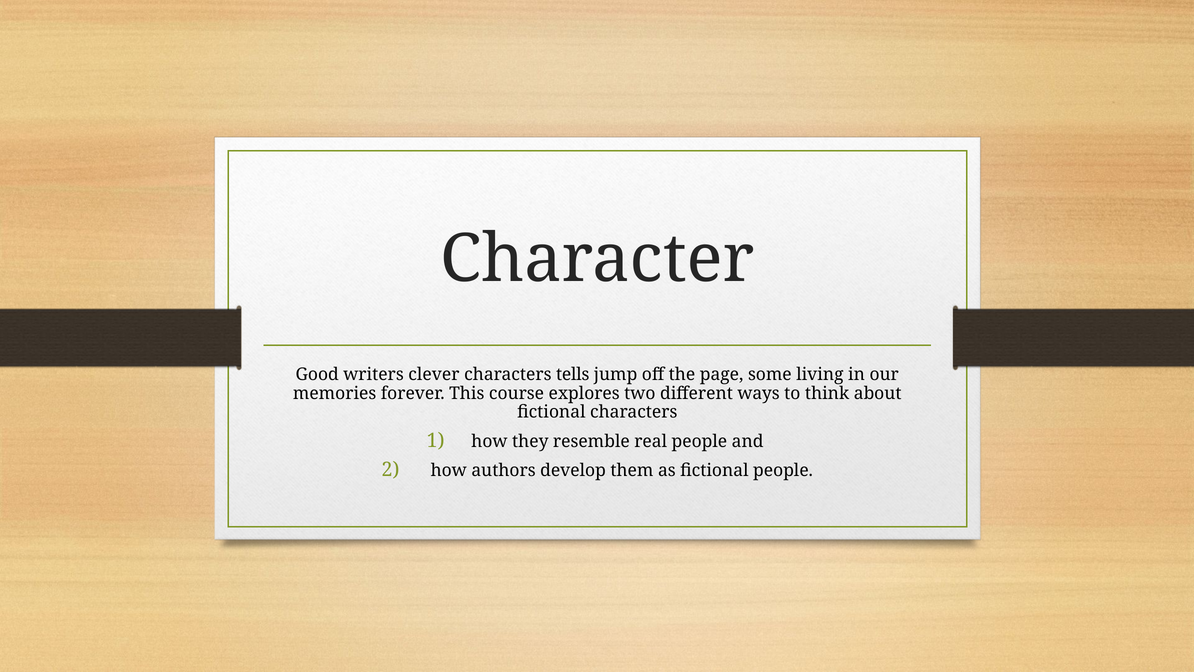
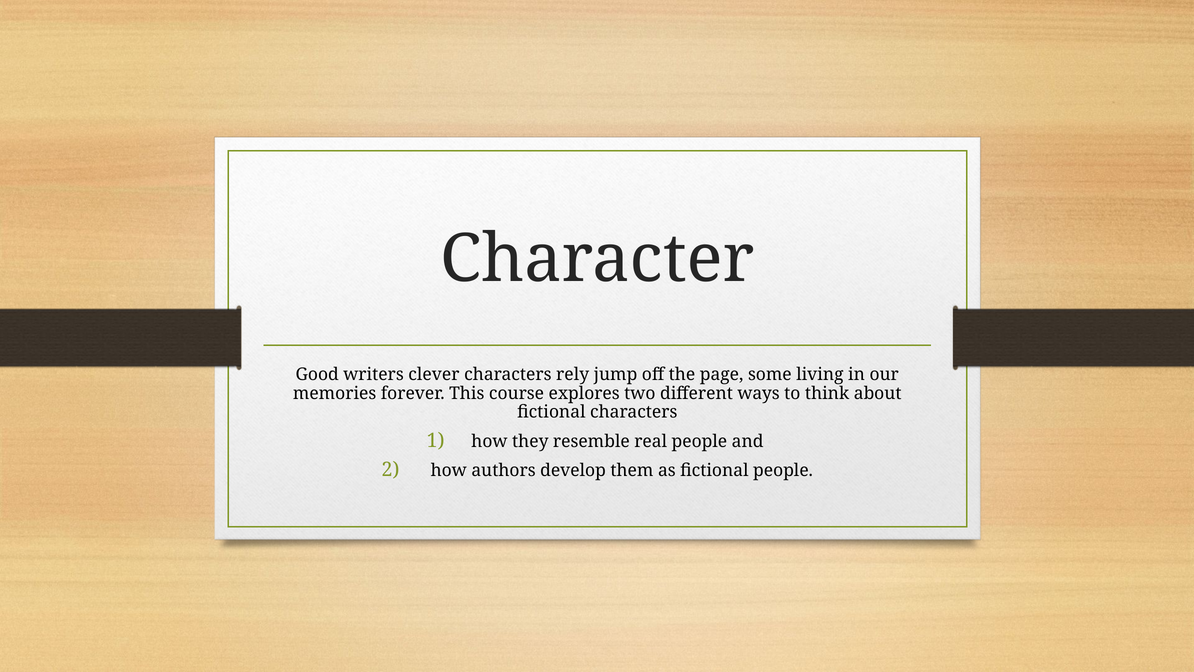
tells: tells -> rely
